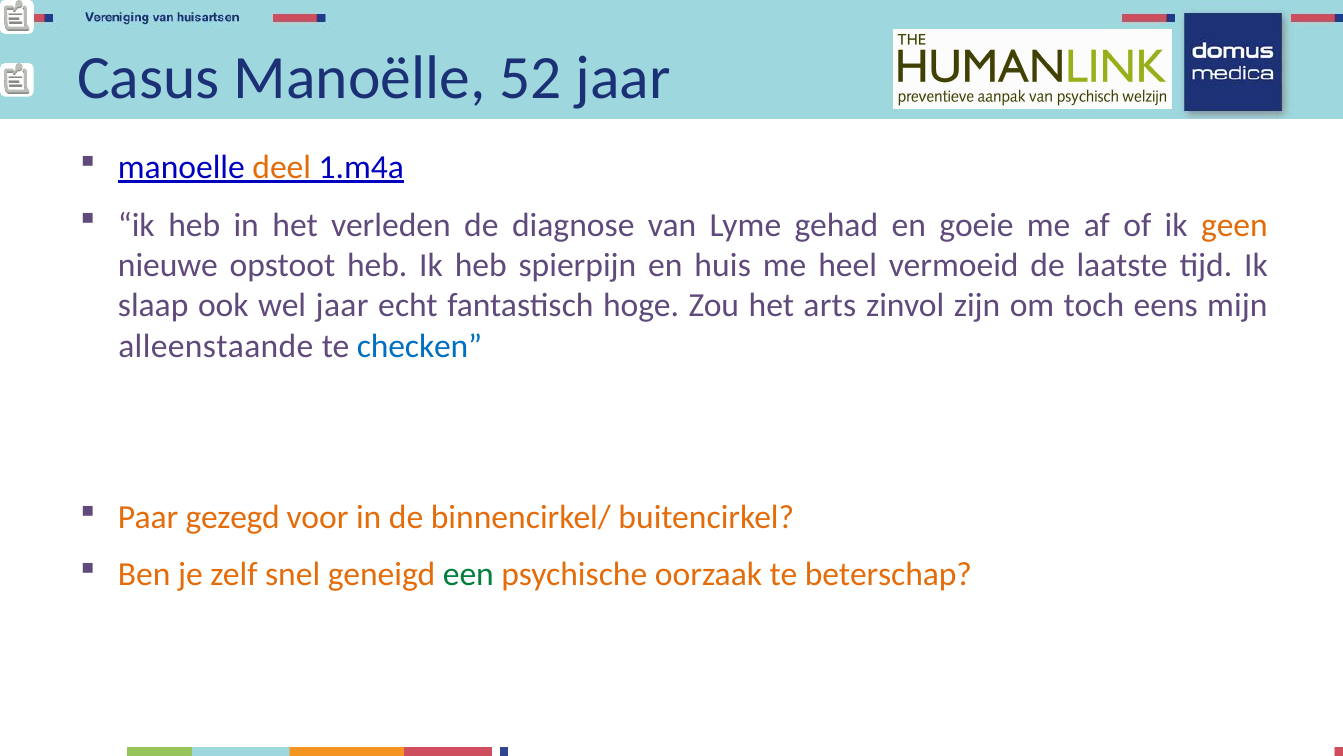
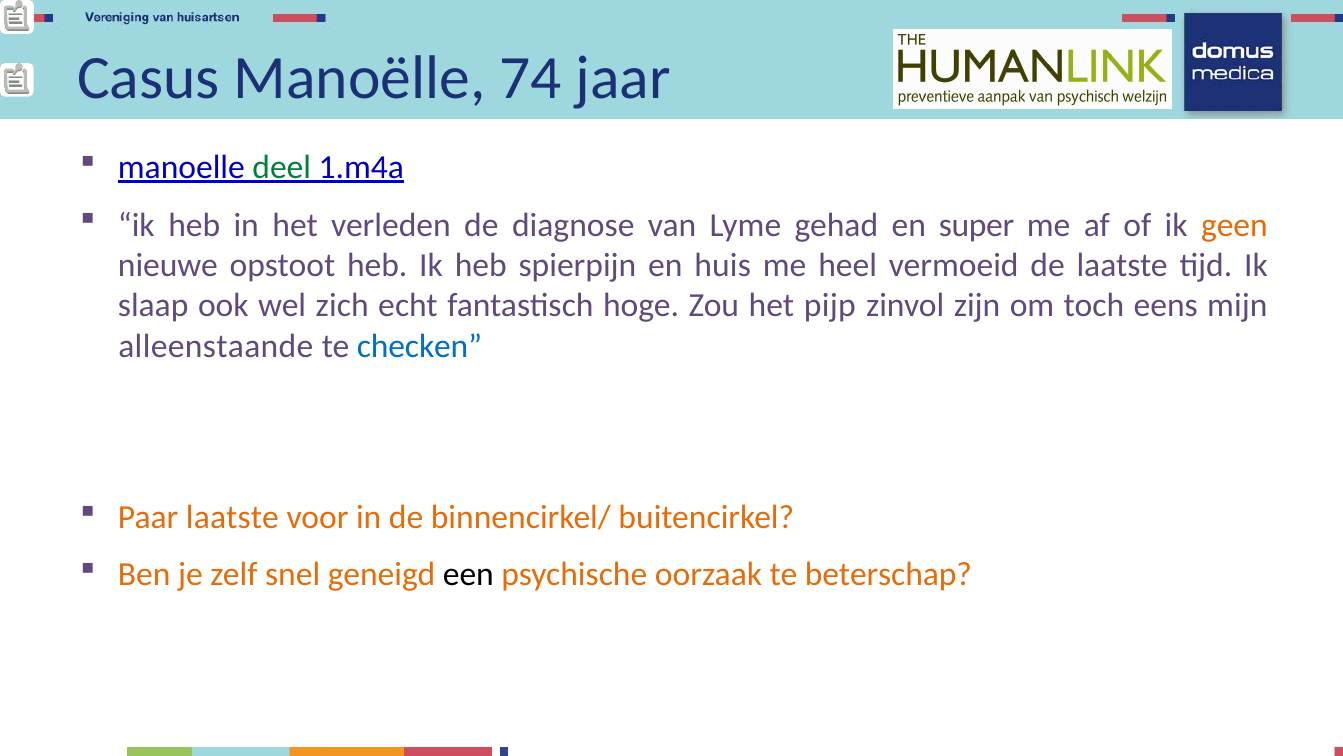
52: 52 -> 74
deel colour: orange -> green
goeie: goeie -> super
wel jaar: jaar -> zich
arts: arts -> pijp
Paar gezegd: gezegd -> laatste
een colour: green -> black
